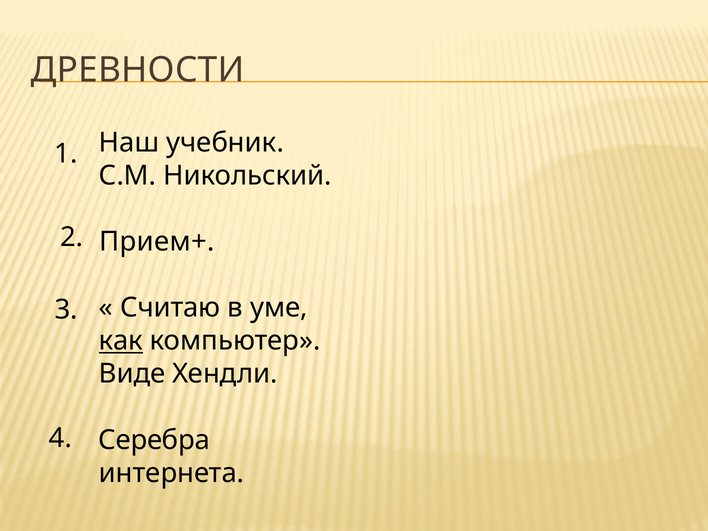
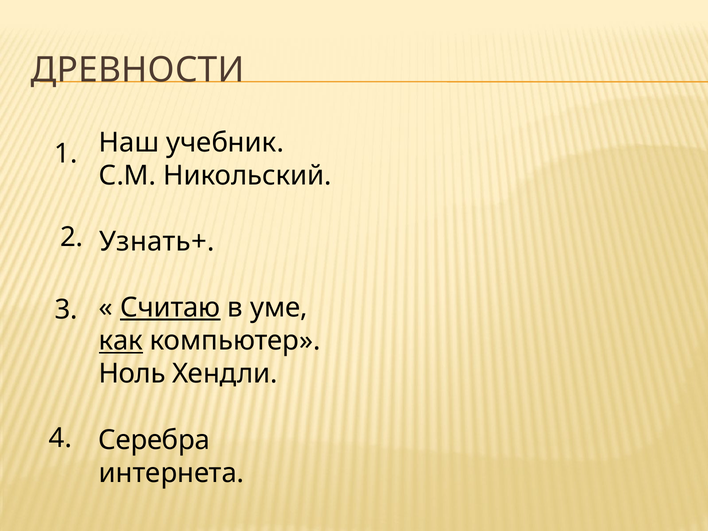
Прием+: Прием+ -> Узнать+
Считаю underline: none -> present
Виде: Виде -> Ноль
